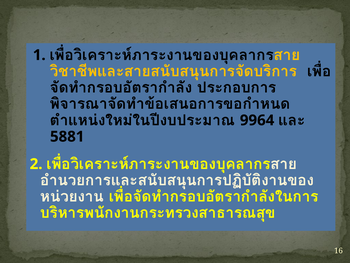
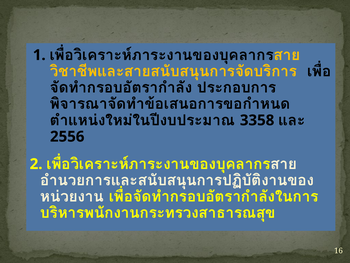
9964: 9964 -> 3358
5881: 5881 -> 2556
